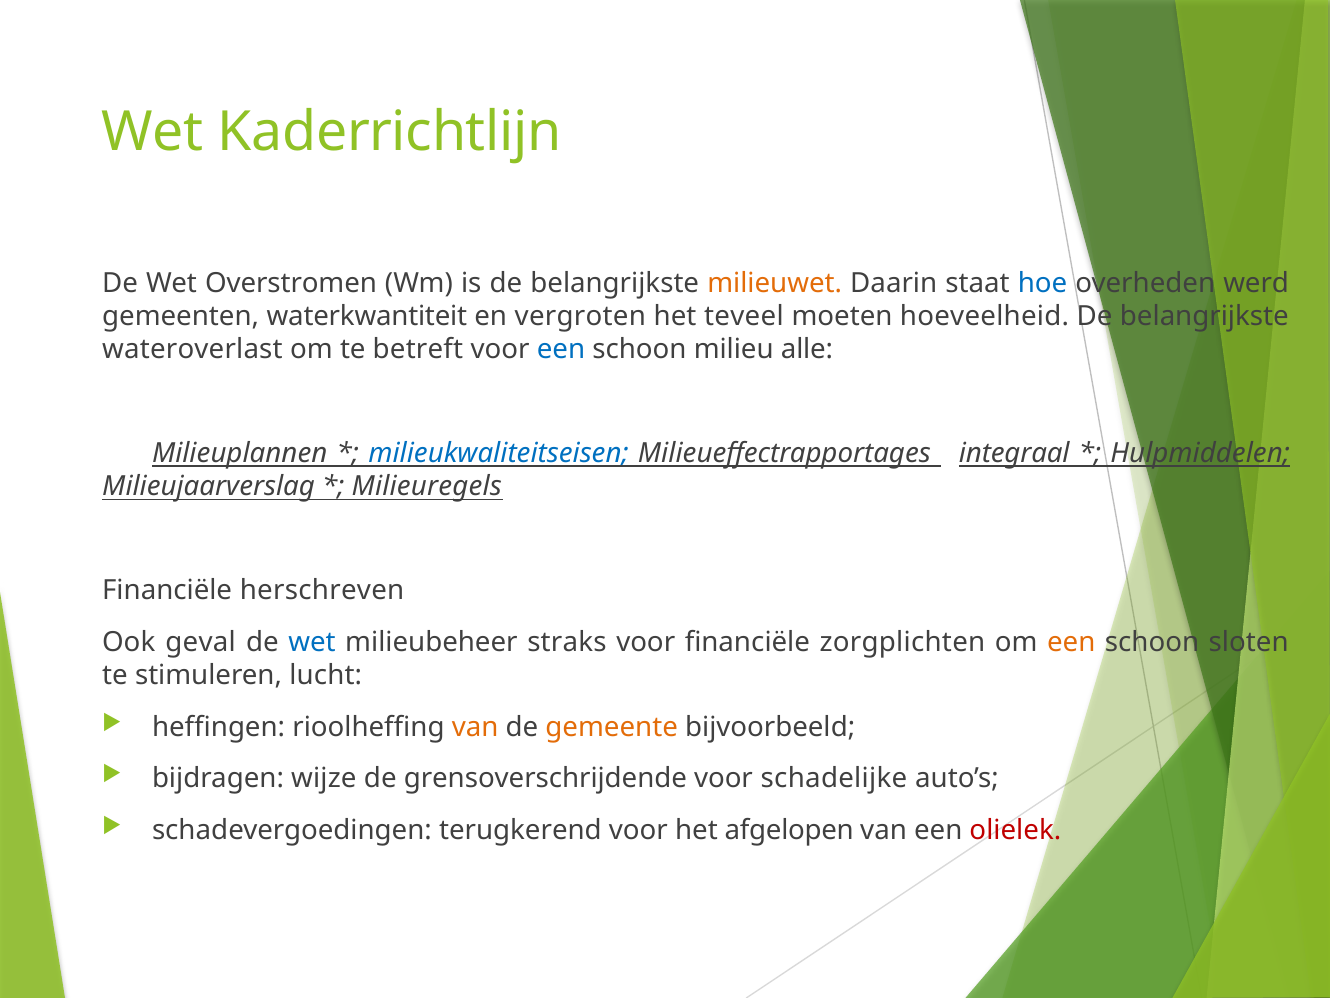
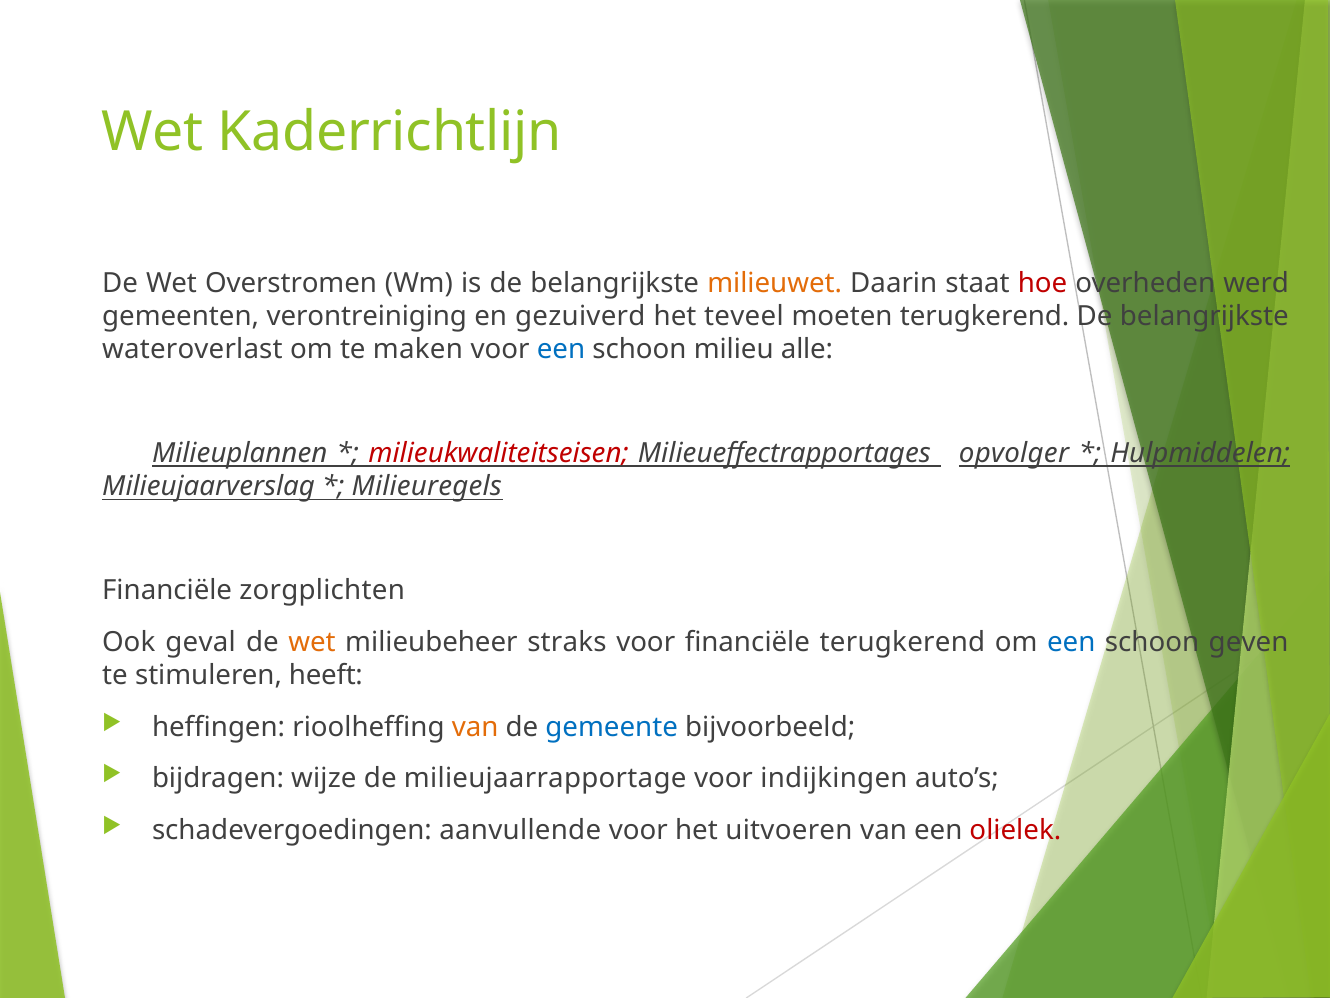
hoe colour: blue -> red
waterkwantiteit: waterkwantiteit -> verontreiniging
vergroten: vergroten -> gezuiverd
moeten hoeveelheid: hoeveelheid -> terugkerend
betreft: betreft -> maken
milieukwaliteitseisen colour: blue -> red
integraal: integraal -> opvolger
herschreven: herschreven -> zorgplichten
wet at (312, 642) colour: blue -> orange
financiële zorgplichten: zorgplichten -> terugkerend
een at (1071, 642) colour: orange -> blue
sloten: sloten -> geven
lucht: lucht -> heeft
gemeente colour: orange -> blue
grensoverschrijdende: grensoverschrijdende -> milieujaarrapportage
schadelijke: schadelijke -> indijkingen
terugkerend: terugkerend -> aanvullende
afgelopen: afgelopen -> uitvoeren
